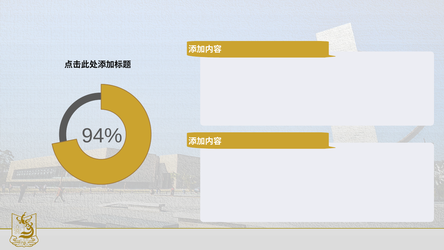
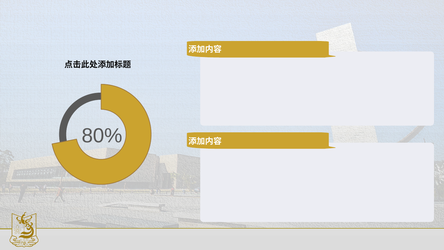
94%: 94% -> 80%
